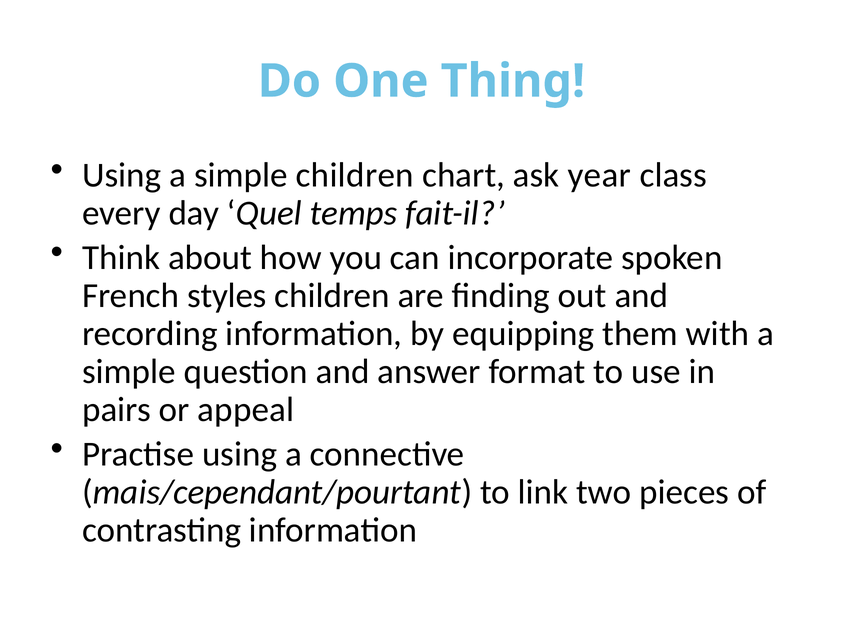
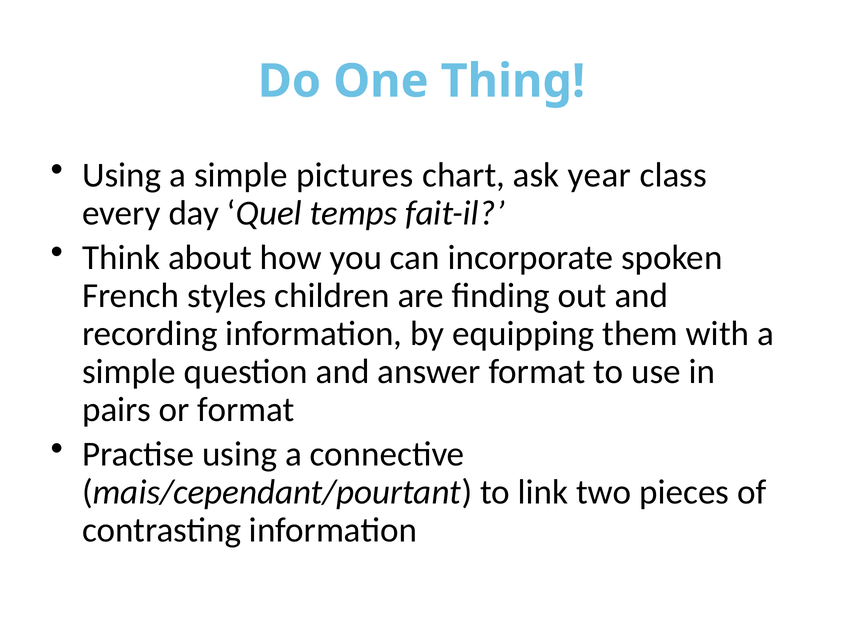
simple children: children -> pictures
or appeal: appeal -> format
